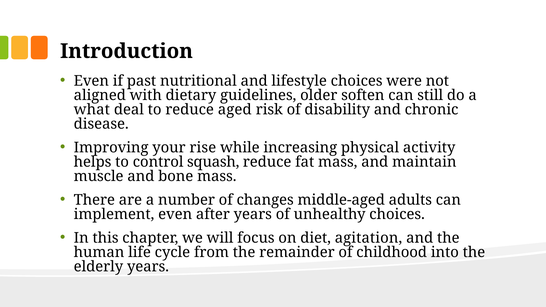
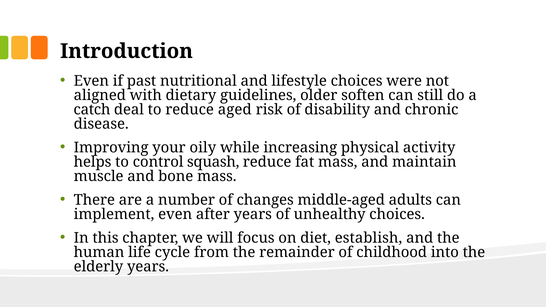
what: what -> catch
rise: rise -> oily
agitation: agitation -> establish
